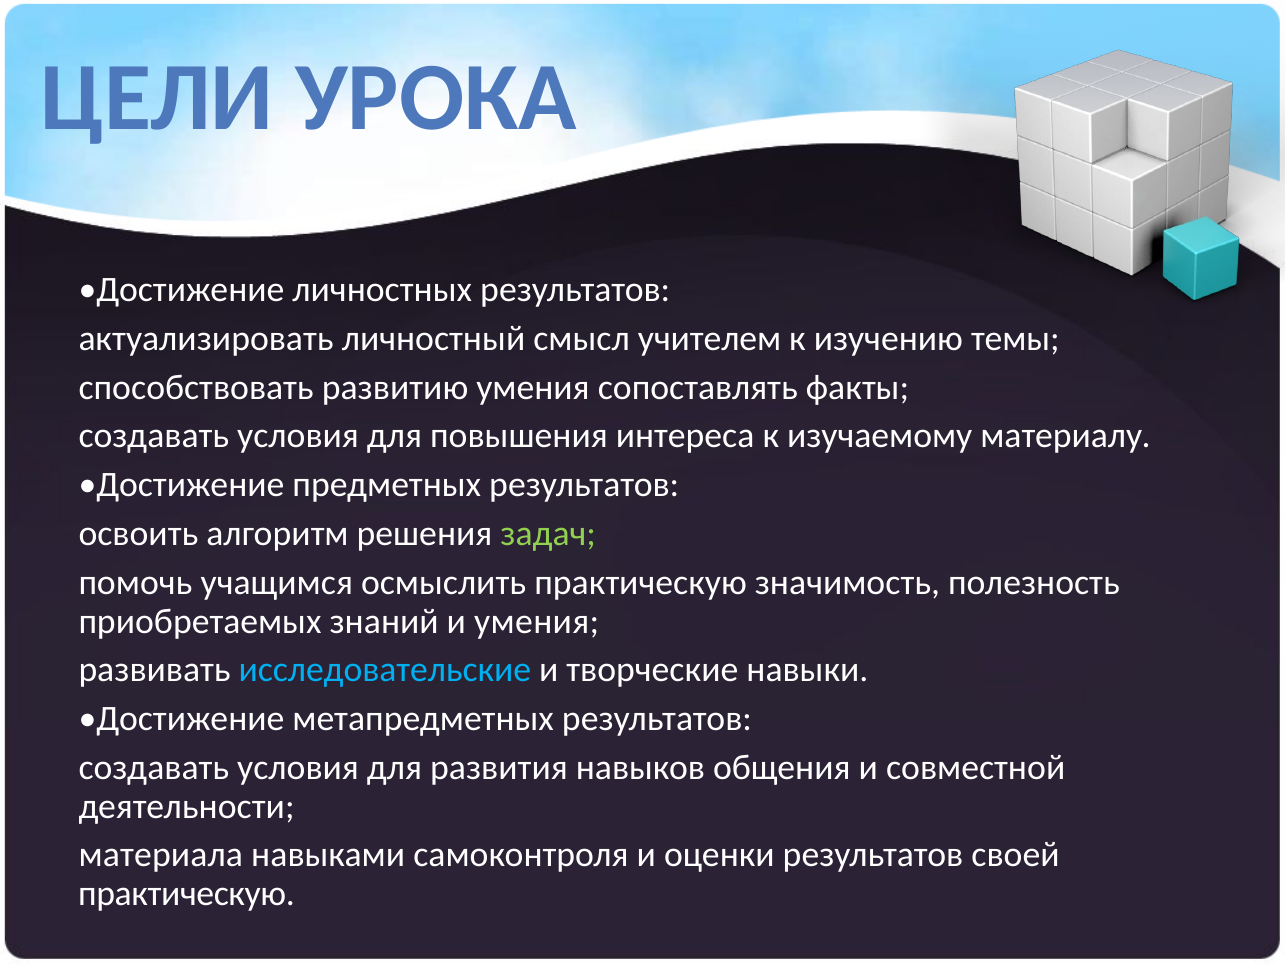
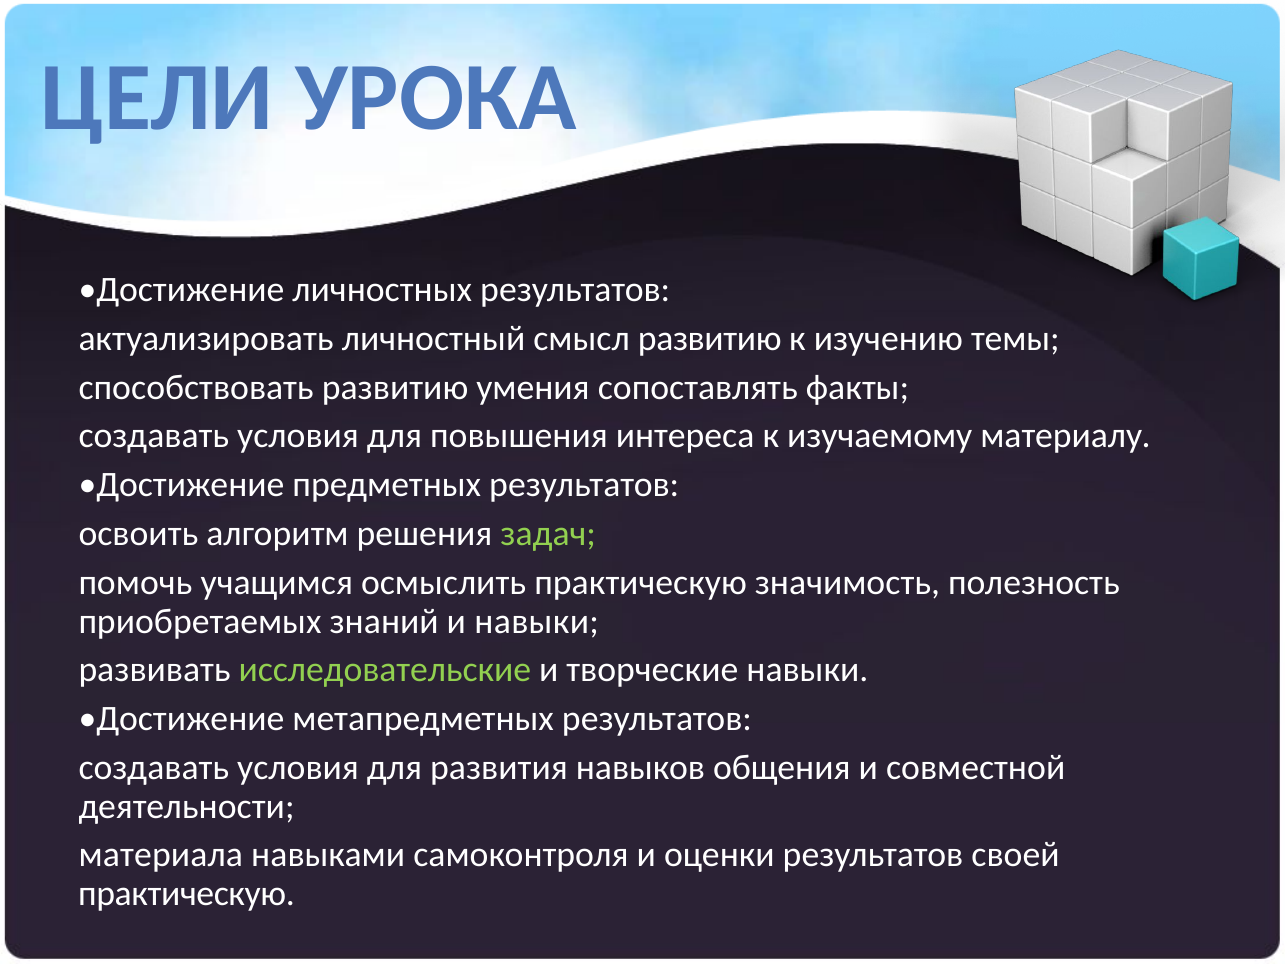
смысл учителем: учителем -> развитию
и умения: умения -> навыки
исследовательские colour: light blue -> light green
